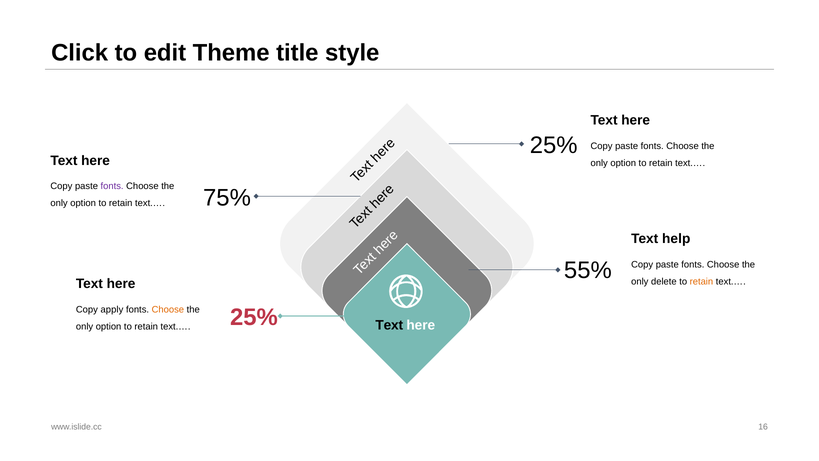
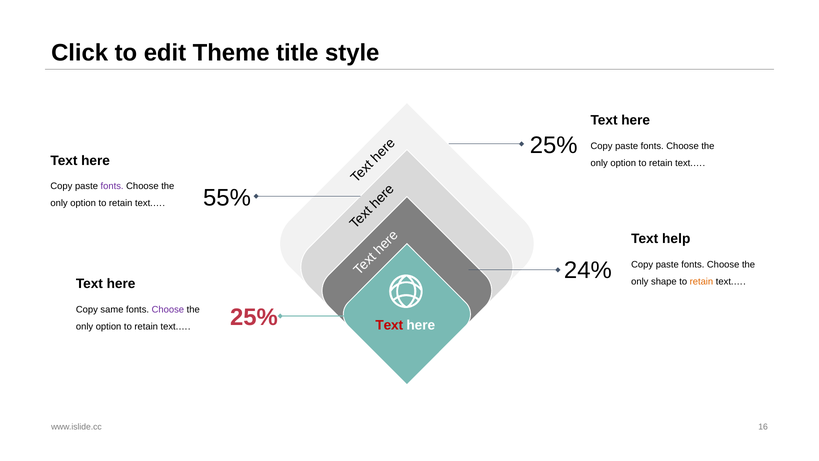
75%: 75% -> 55%
55%: 55% -> 24%
delete: delete -> shape
apply: apply -> same
Choose at (168, 309) colour: orange -> purple
Text at (389, 325) colour: black -> red
